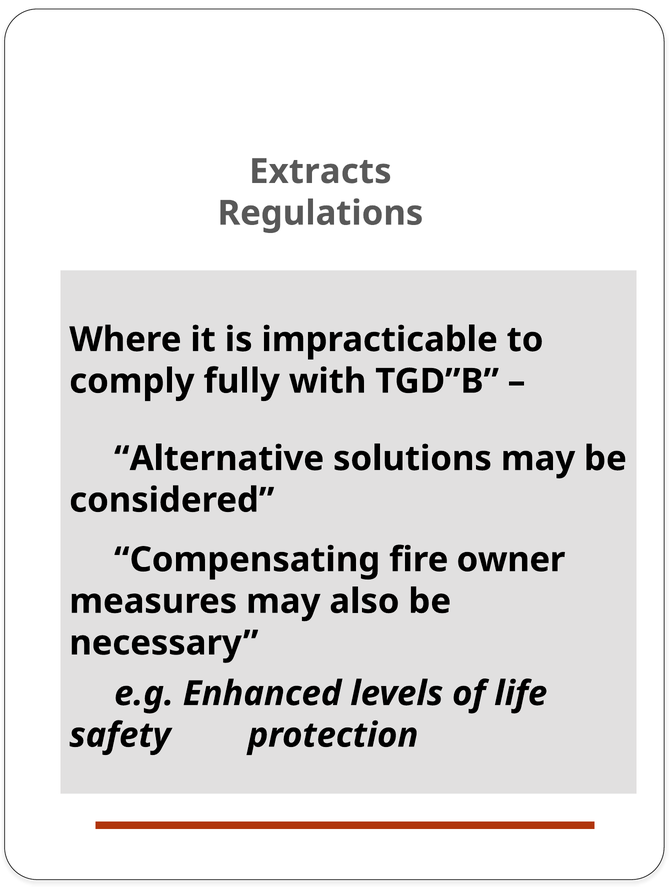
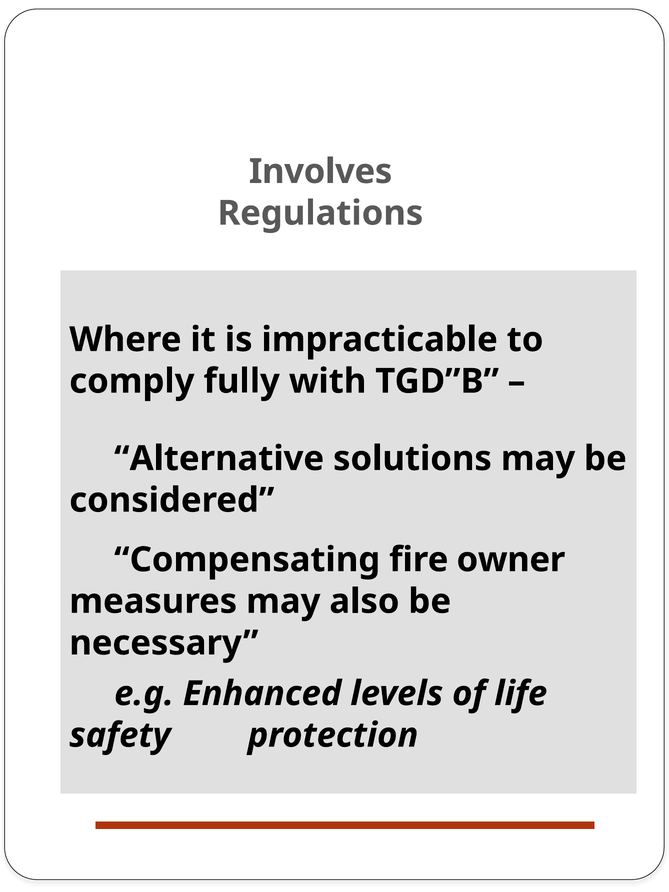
Extracts: Extracts -> Involves
